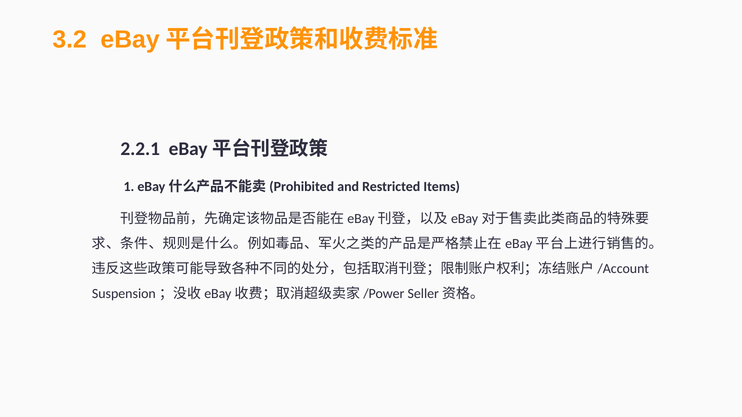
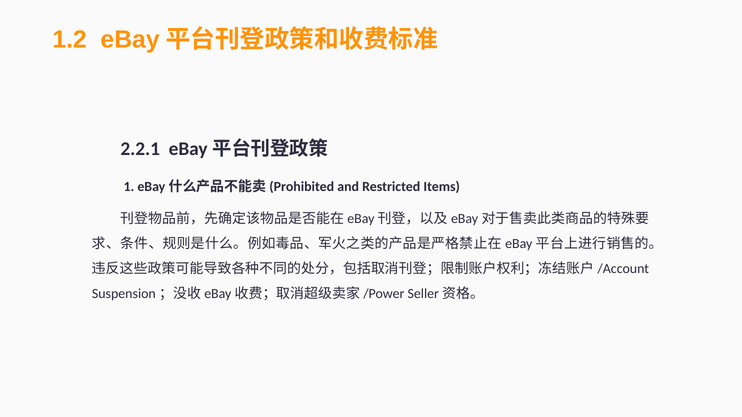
3.2: 3.2 -> 1.2
